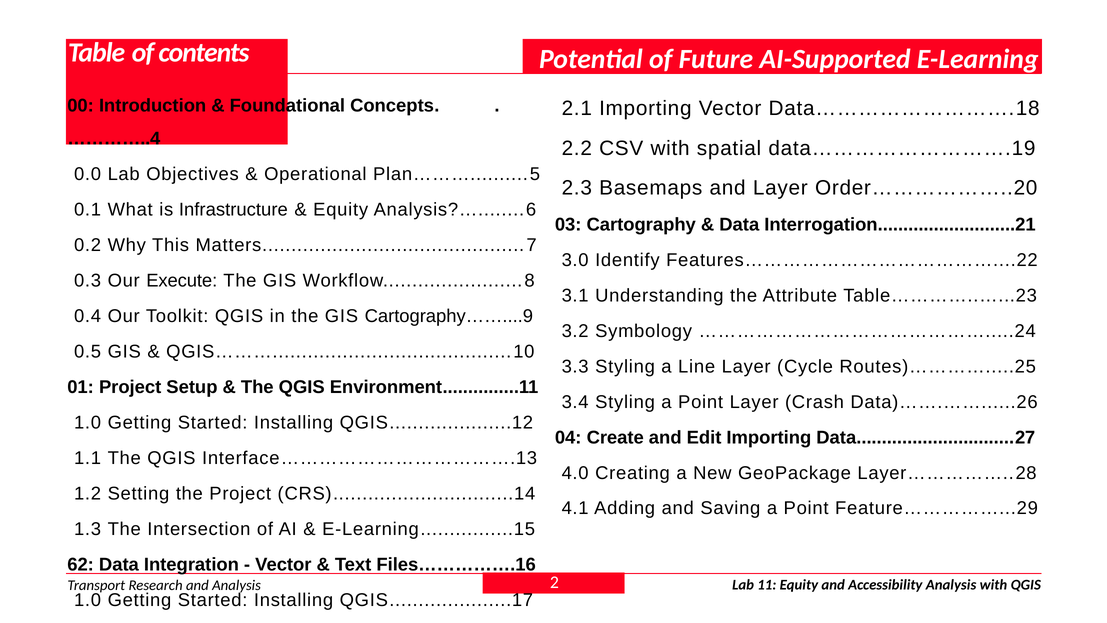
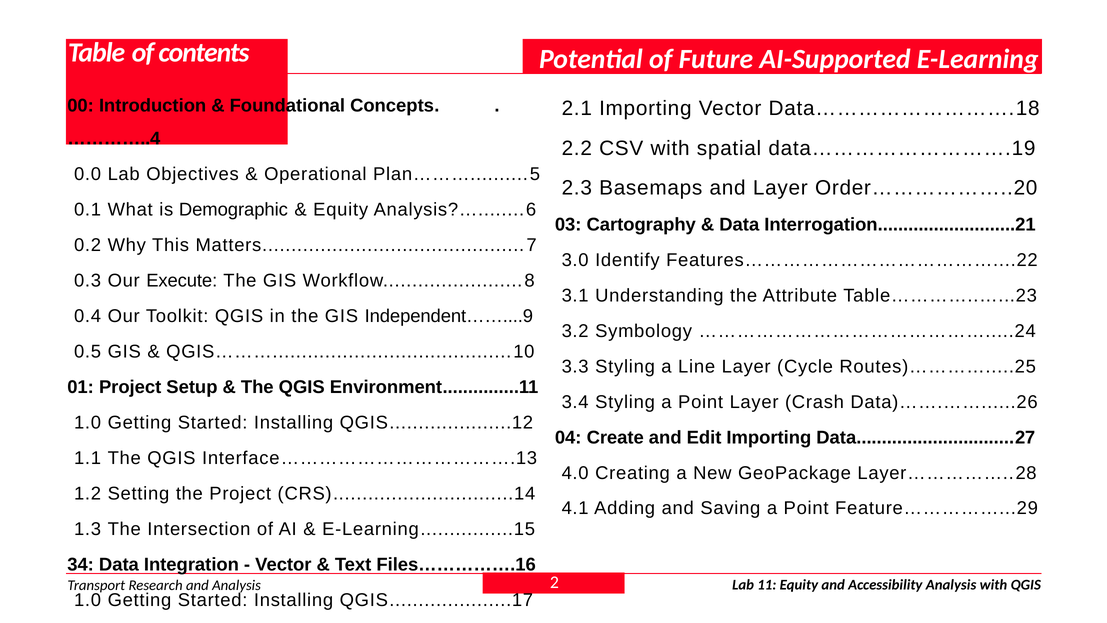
Infrastructure: Infrastructure -> Demographic
Cartography……....9: Cartography……....9 -> Independent……....9
62: 62 -> 34
